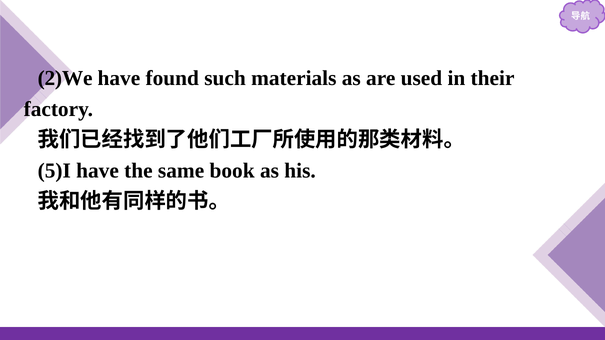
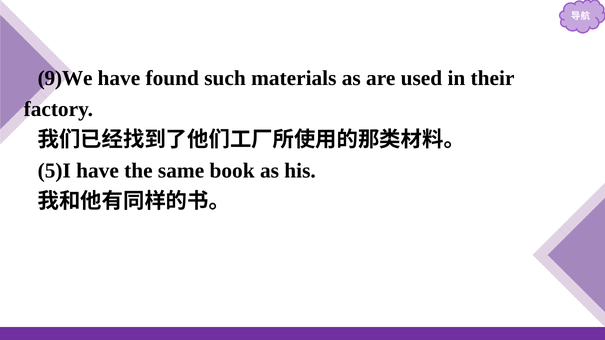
2)We: 2)We -> 9)We
